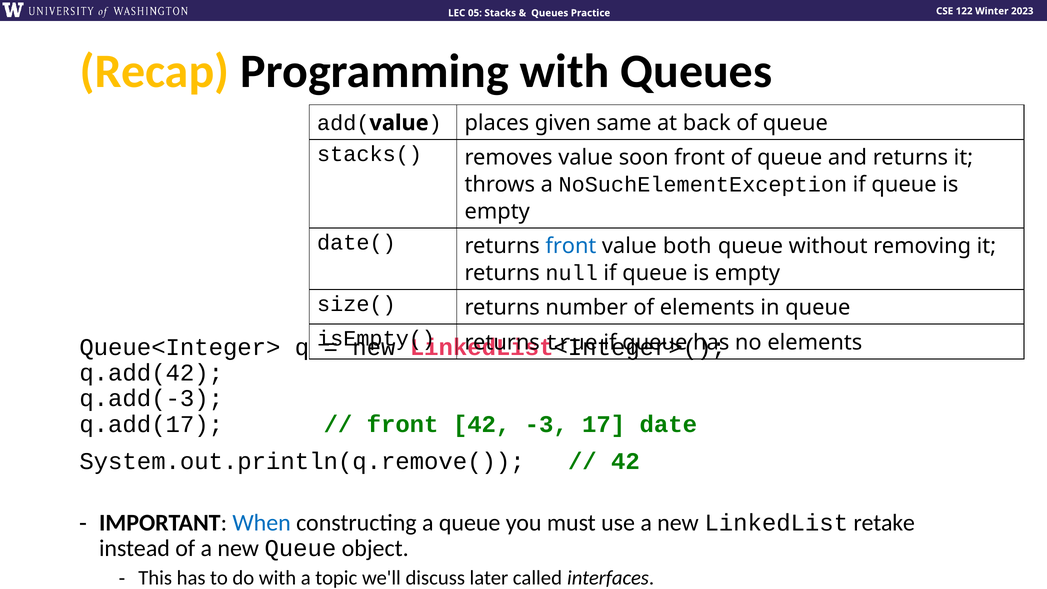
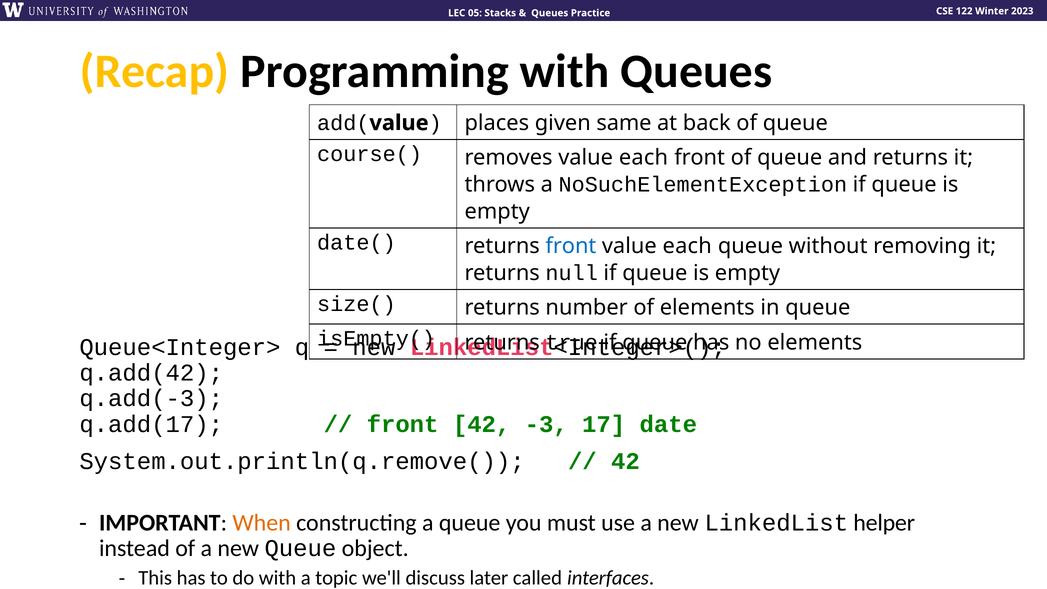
stacks(: stacks( -> course(
removes value soon: soon -> each
both at (687, 246): both -> each
When colour: blue -> orange
retake: retake -> helper
